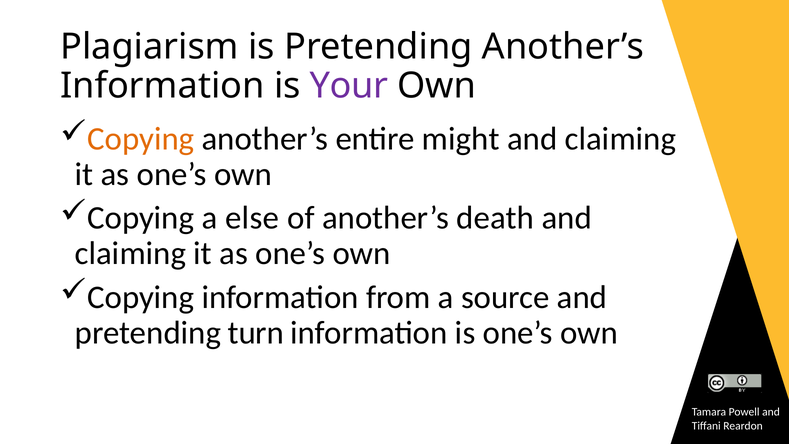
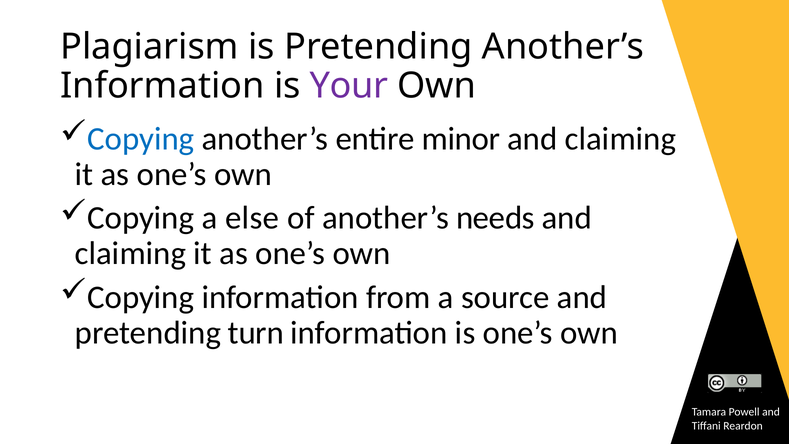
Copying at (141, 139) colour: orange -> blue
might: might -> minor
death: death -> needs
